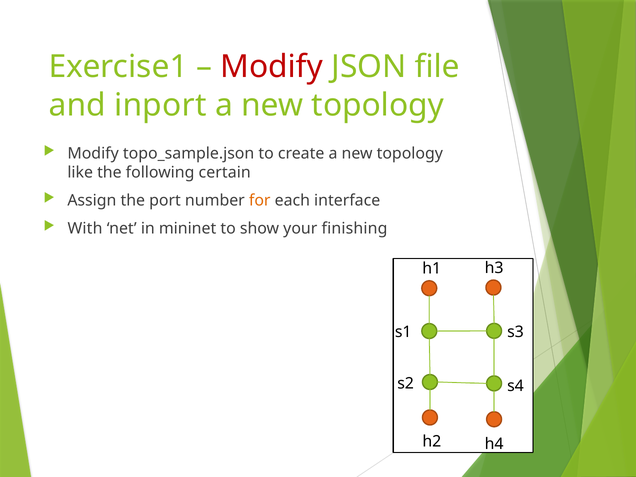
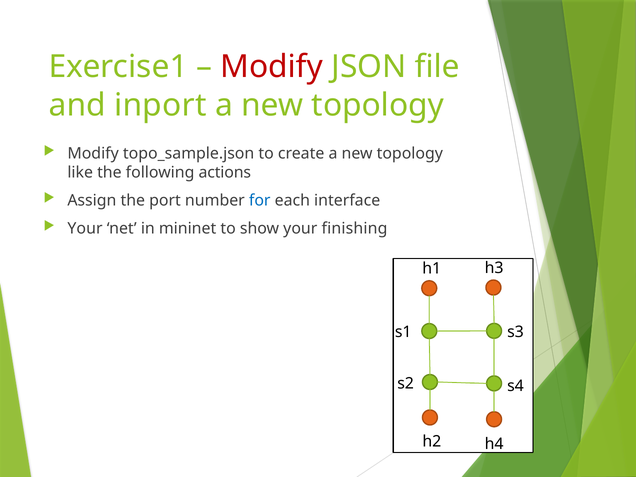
certain: certain -> actions
for colour: orange -> blue
With at (85, 228): With -> Your
